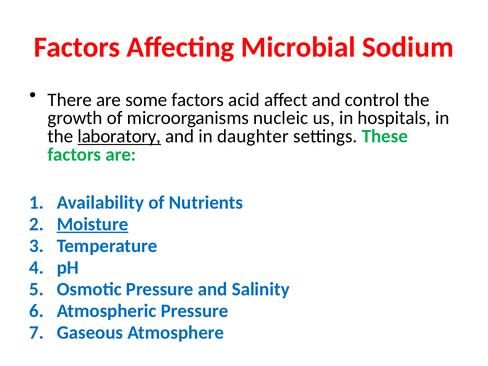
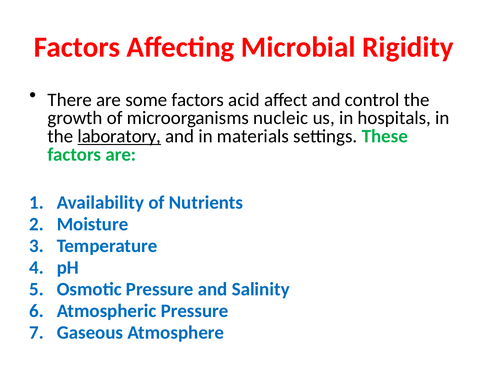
Sodium: Sodium -> Rigidity
daughter: daughter -> materials
Moisture underline: present -> none
